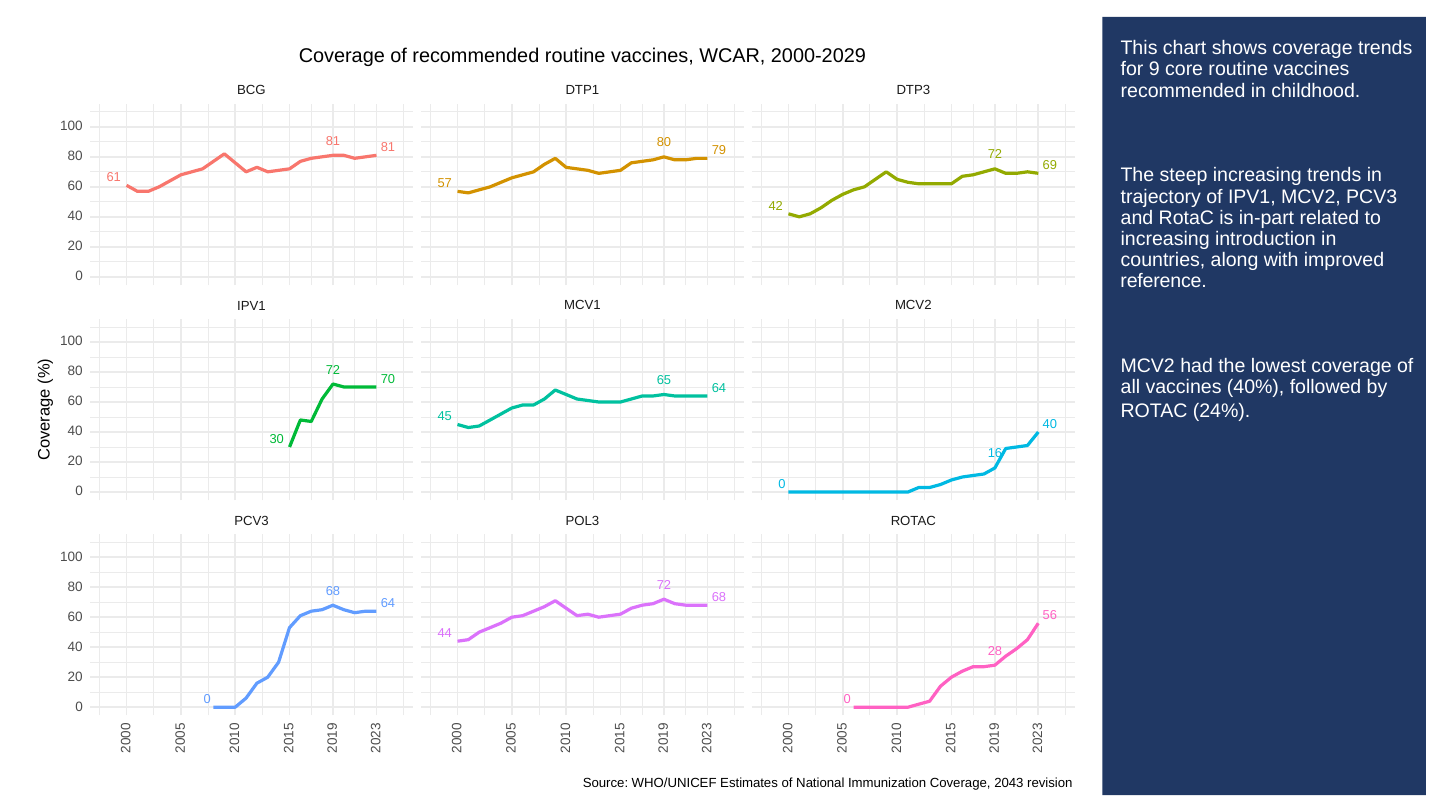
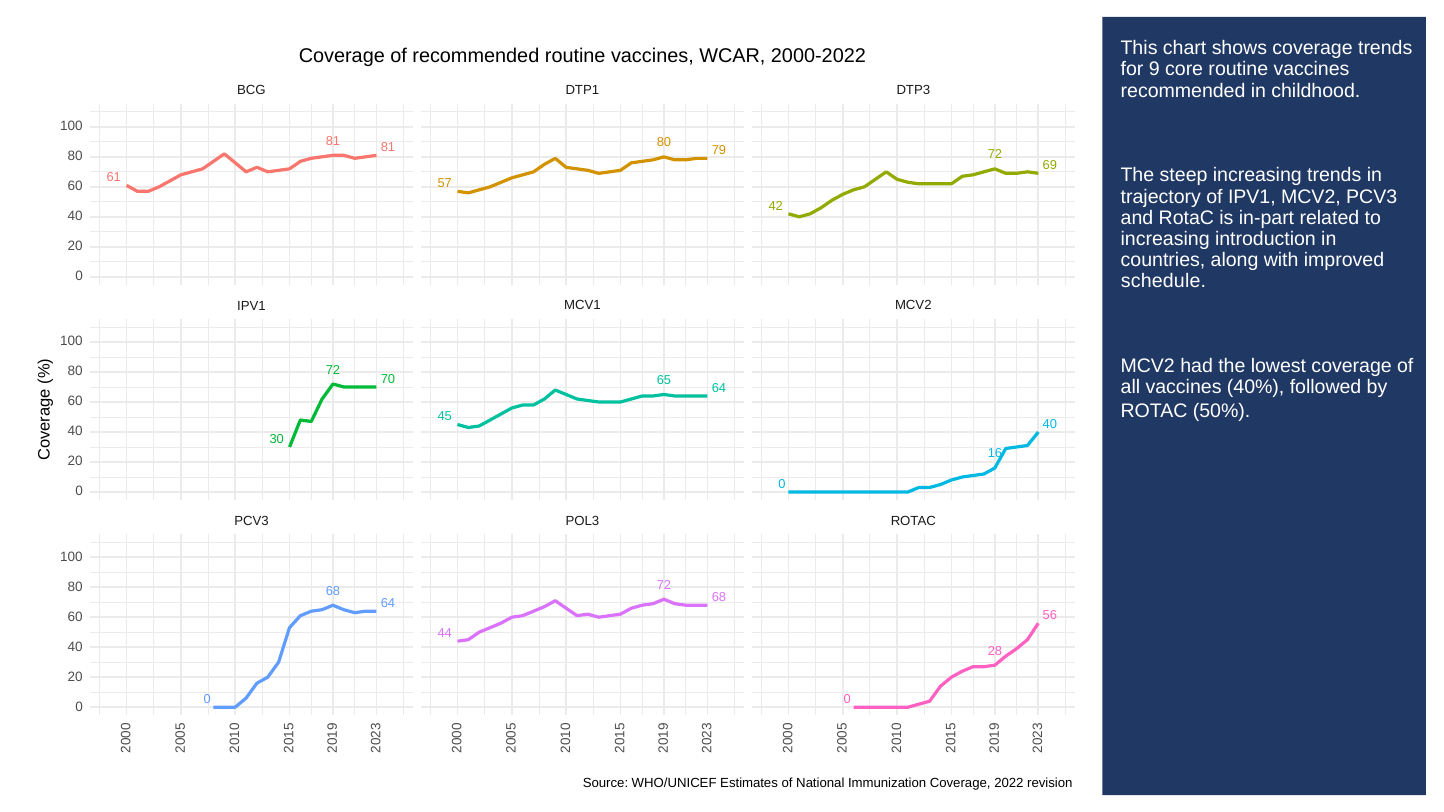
2000-2029: 2000-2029 -> 2000-2022
reference: reference -> schedule
24%: 24% -> 50%
2043: 2043 -> 2022
